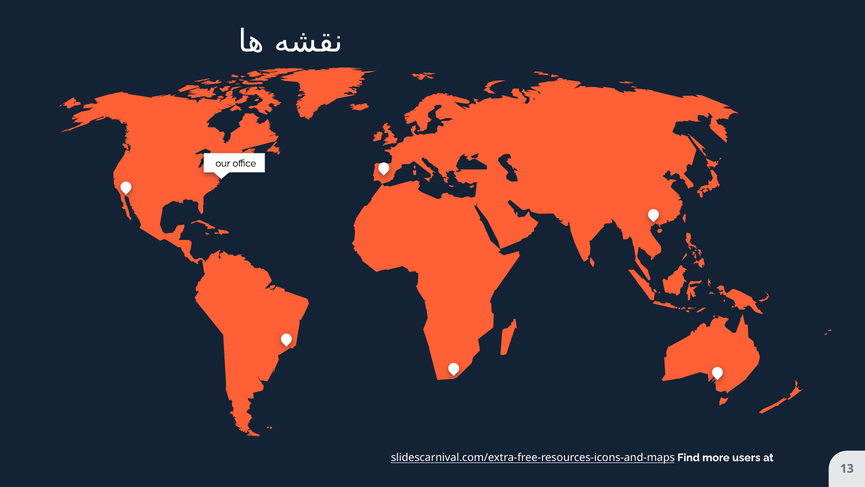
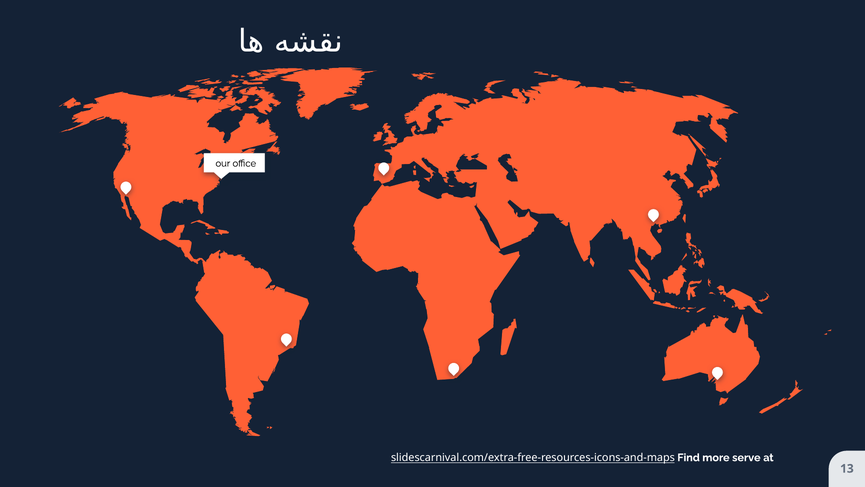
users: users -> serve
